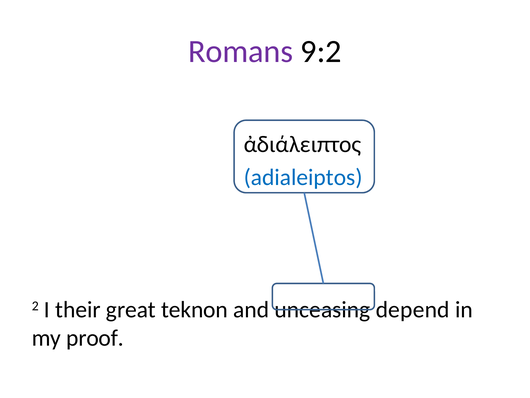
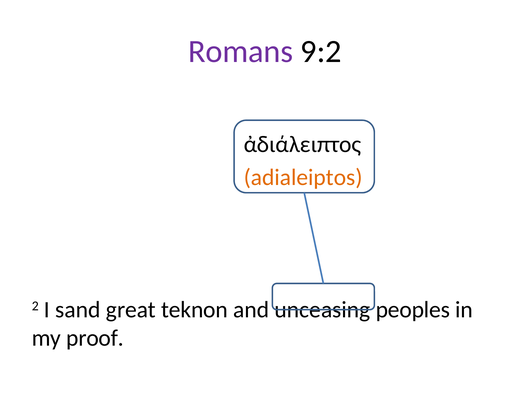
adialeiptos colour: blue -> orange
their: their -> sand
depend: depend -> peoples
